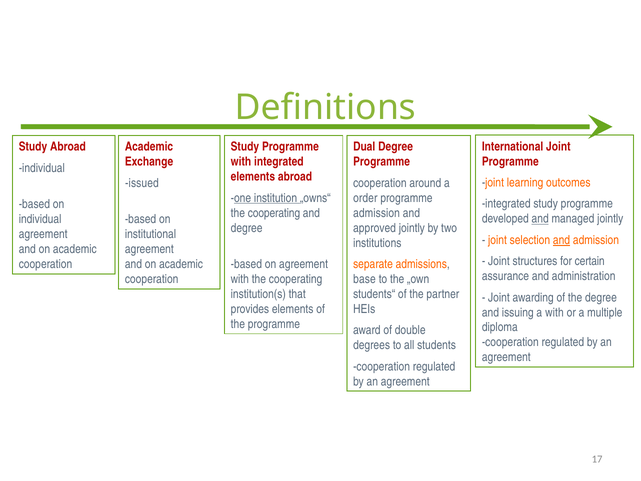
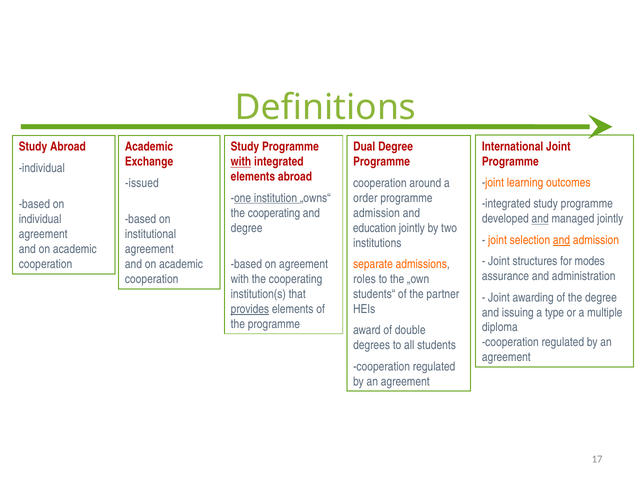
with at (241, 162) underline: none -> present
approved: approved -> education
certain: certain -> modes
base: base -> roles
provides underline: none -> present
a with: with -> type
